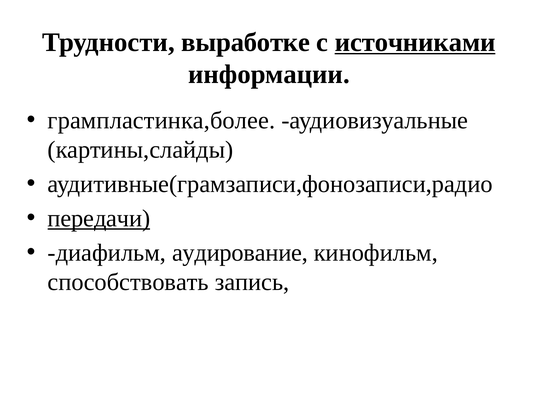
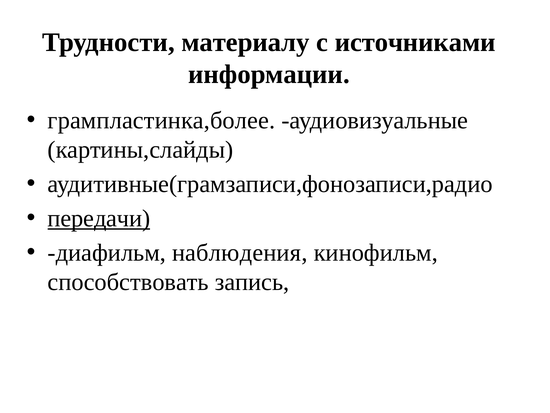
выработке: выработке -> материалу
источниками underline: present -> none
аудирование: аудирование -> наблюдения
